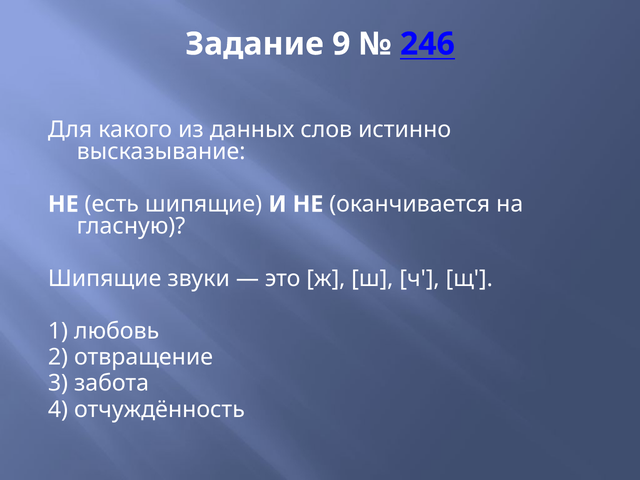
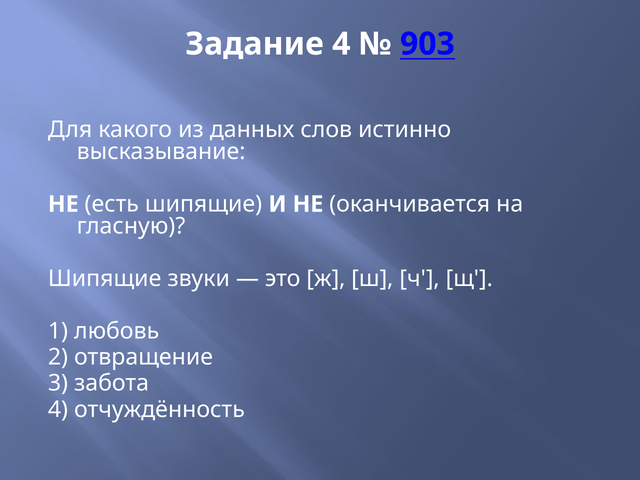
Задание 9: 9 -> 4
246: 246 -> 903
